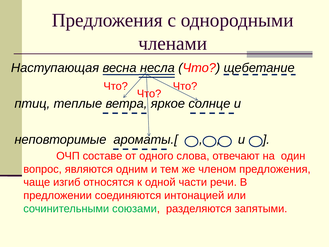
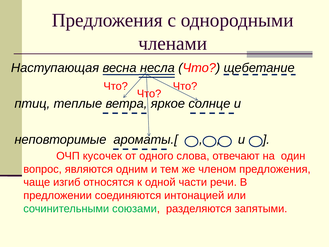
составе: составе -> кусочек
